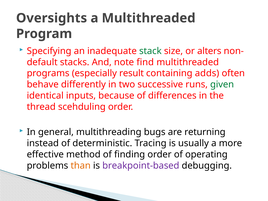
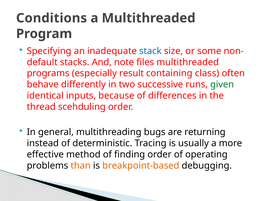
Oversights: Oversights -> Conditions
stack colour: green -> blue
alters: alters -> some
find: find -> files
adds: adds -> class
breakpoint-based colour: purple -> orange
